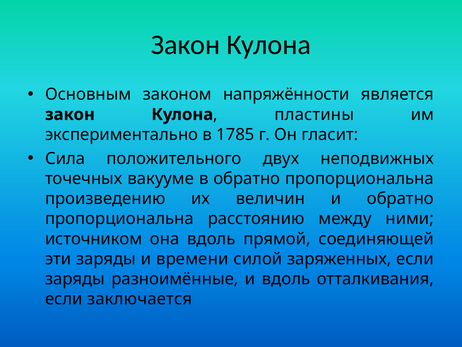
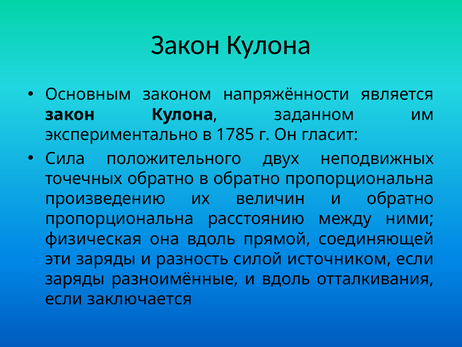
пластины: пластины -> заданном
точечных вакууме: вакууме -> обратно
источником: источником -> физическая
времени: времени -> разность
заряженных: заряженных -> источником
